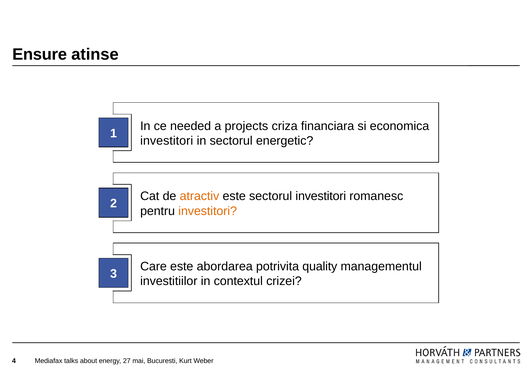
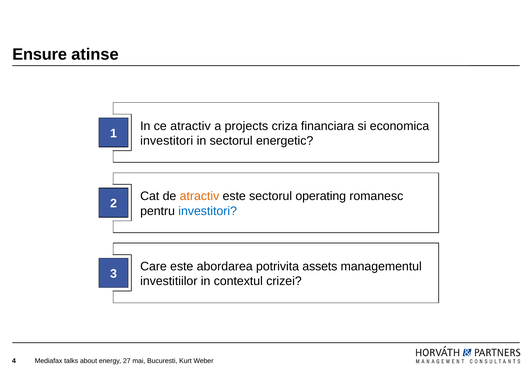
ce needed: needed -> atractiv
sectorul investitori: investitori -> operating
investitori at (208, 211) colour: orange -> blue
quality: quality -> assets
